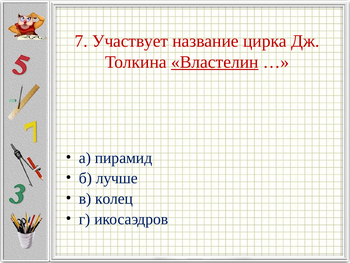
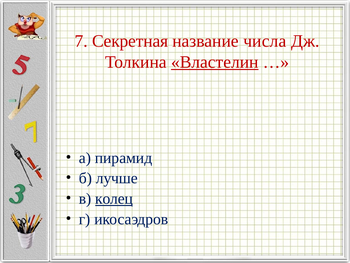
Участвует: Участвует -> Секретная
цирка: цирка -> числа
колец underline: none -> present
